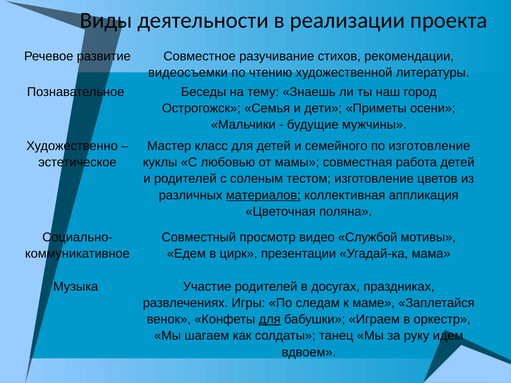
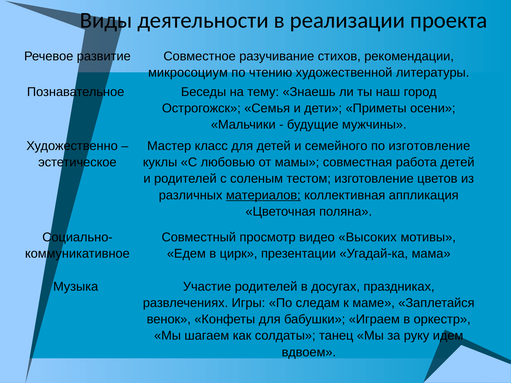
видеосъемки: видеосъемки -> микросоциум
Службой: Службой -> Высоких
для at (270, 320) underline: present -> none
